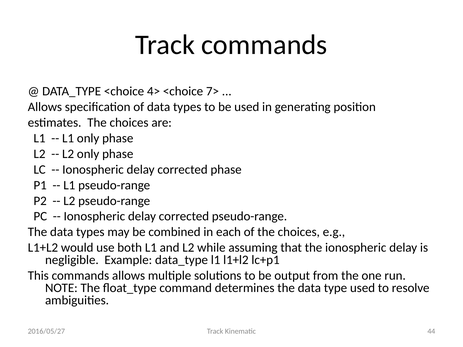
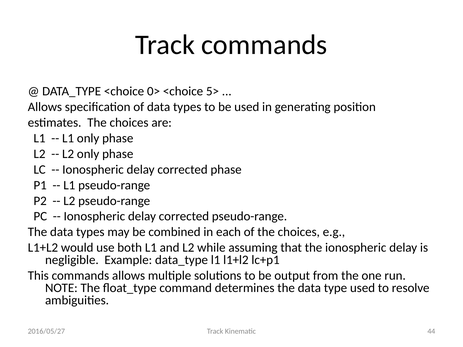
4>: 4> -> 0>
7>: 7> -> 5>
